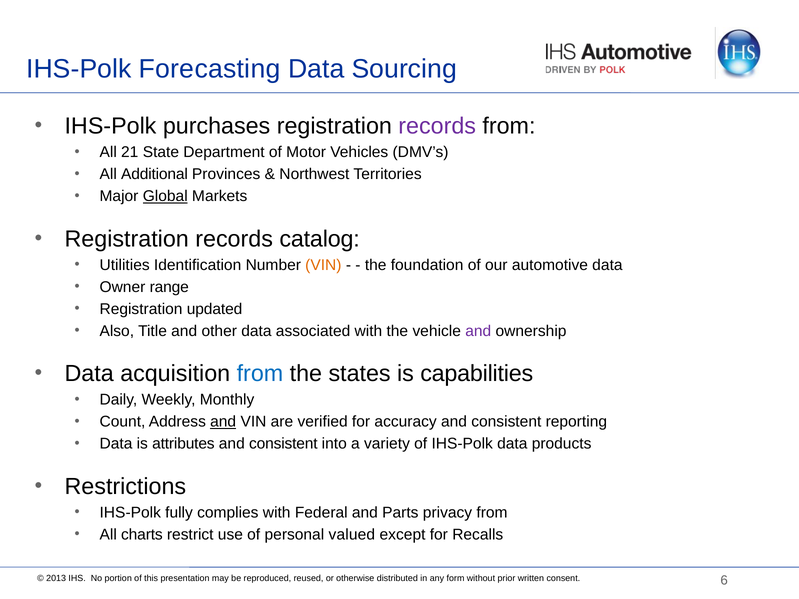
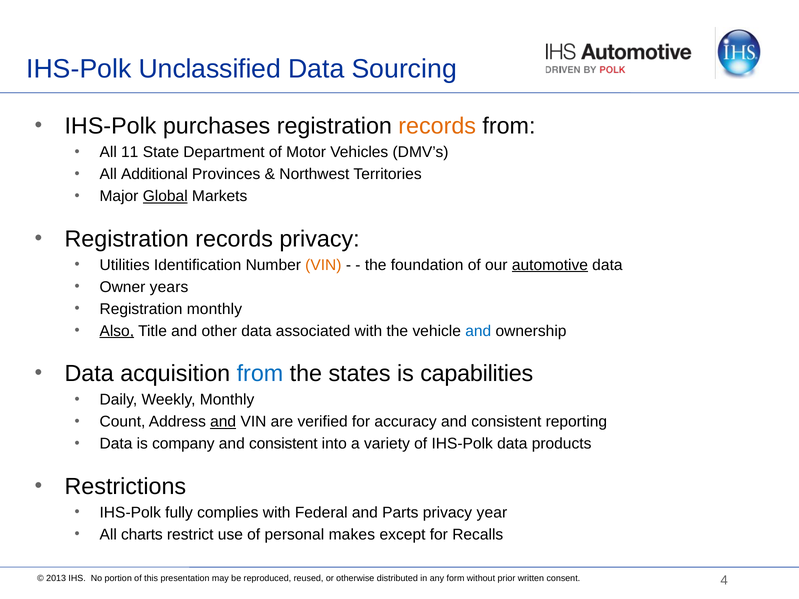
Forecasting: Forecasting -> Unclassified
records at (437, 126) colour: purple -> orange
21: 21 -> 11
records catalog: catalog -> privacy
automotive underline: none -> present
range: range -> years
Registration updated: updated -> monthly
Also underline: none -> present
and at (478, 331) colour: purple -> blue
attributes: attributes -> company
privacy from: from -> year
valued: valued -> makes
6: 6 -> 4
